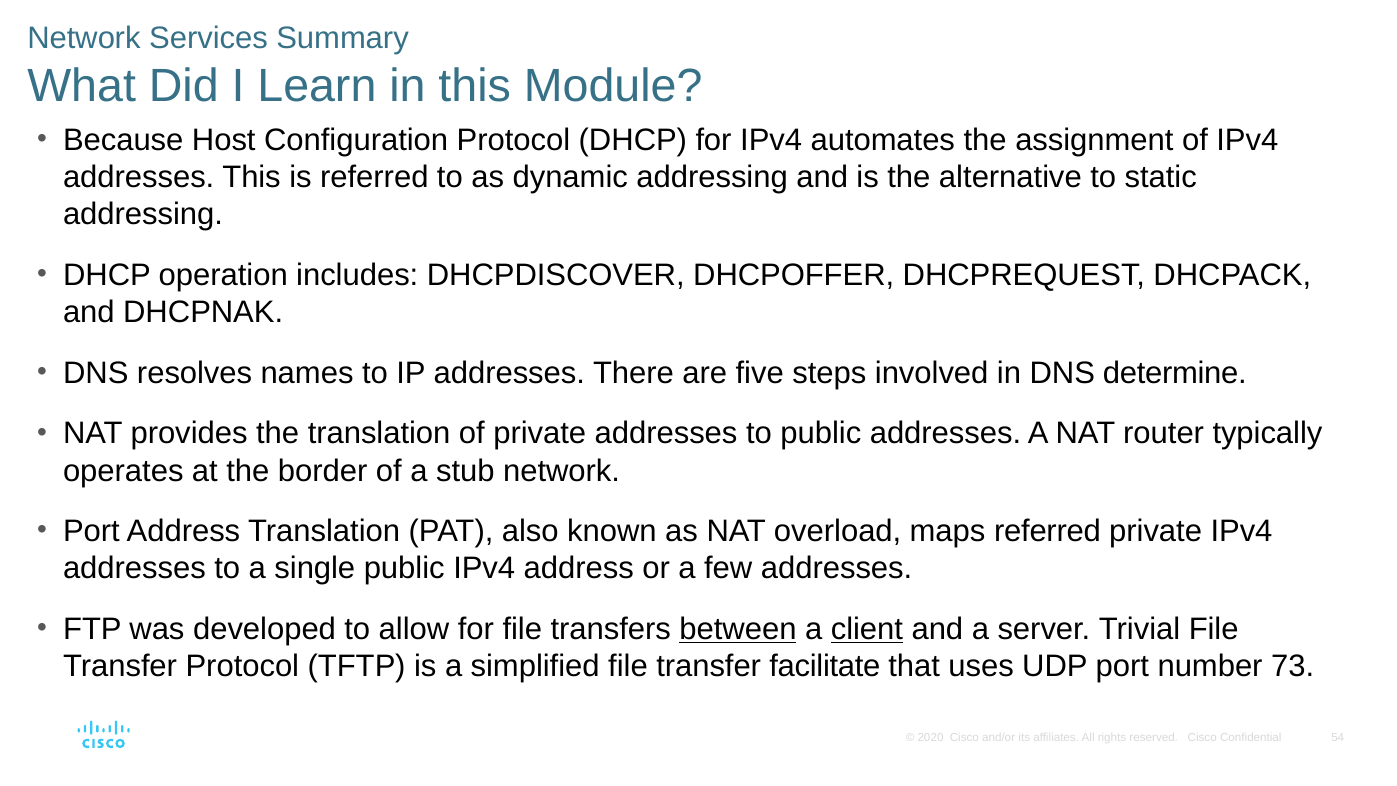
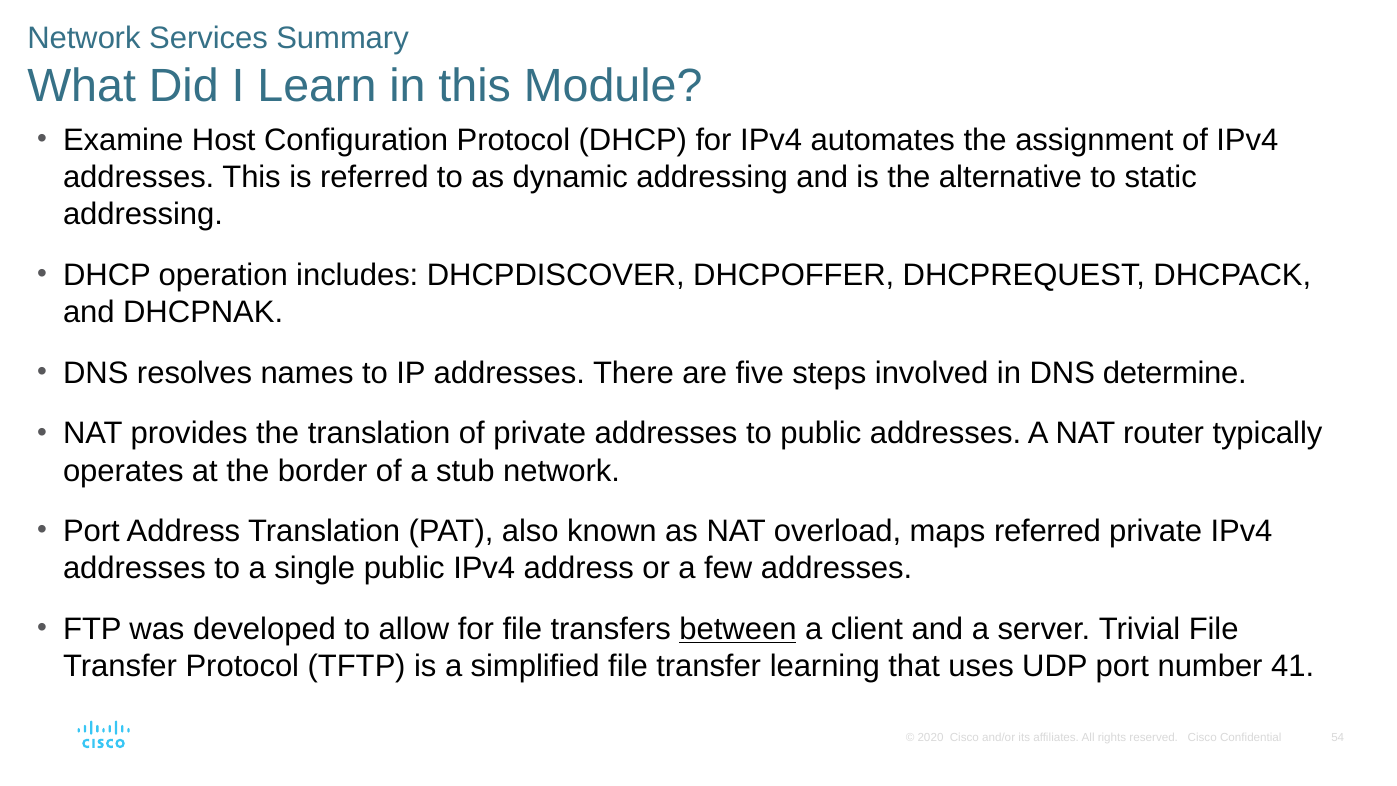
Because: Because -> Examine
client underline: present -> none
facilitate: facilitate -> learning
73: 73 -> 41
